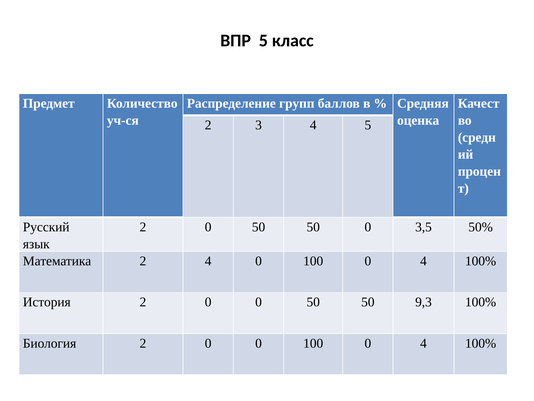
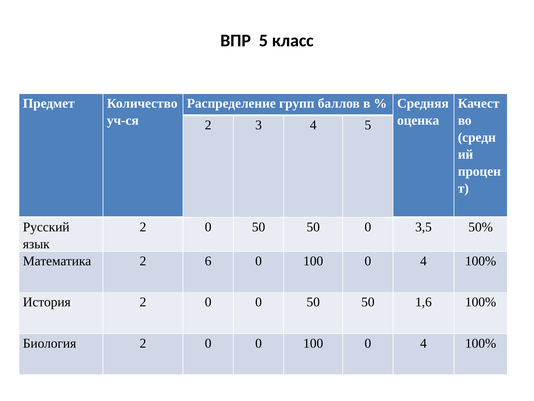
2 4: 4 -> 6
9,3: 9,3 -> 1,6
